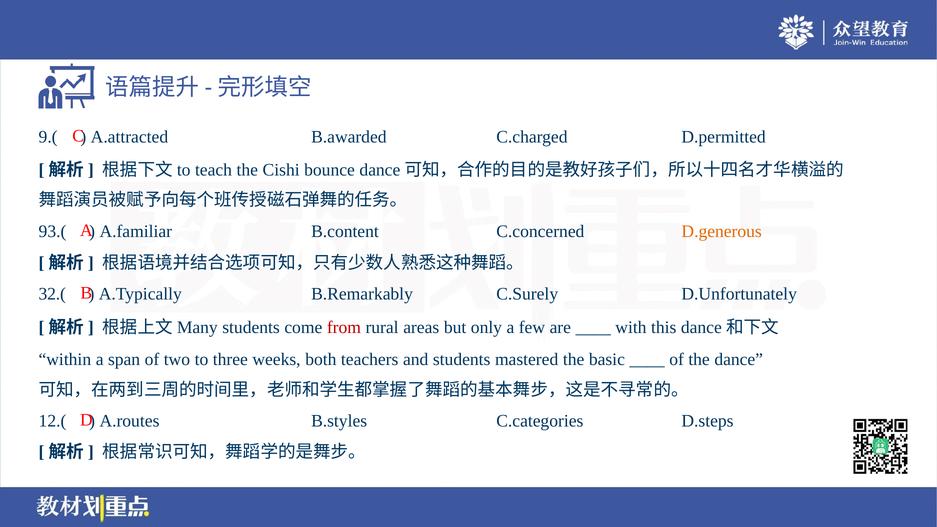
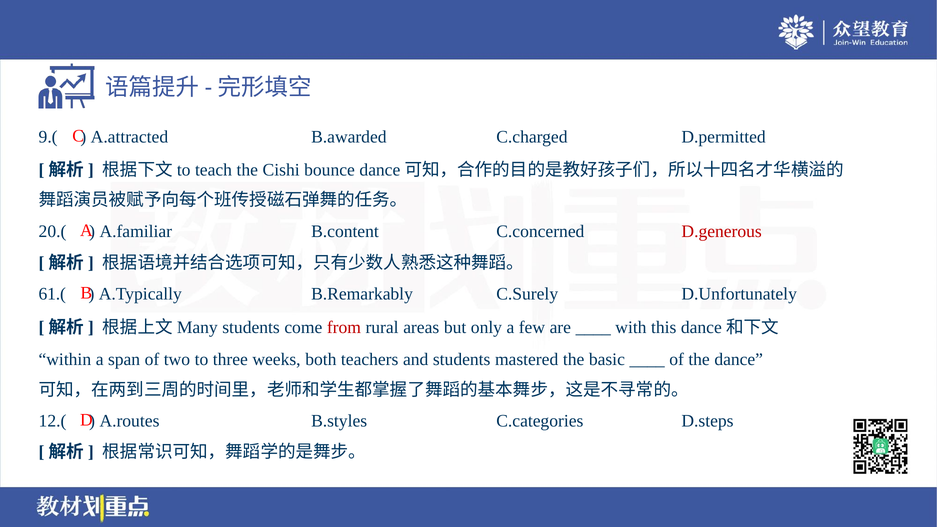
93.(: 93.( -> 20.(
D.generous colour: orange -> red
32.(: 32.( -> 61.(
